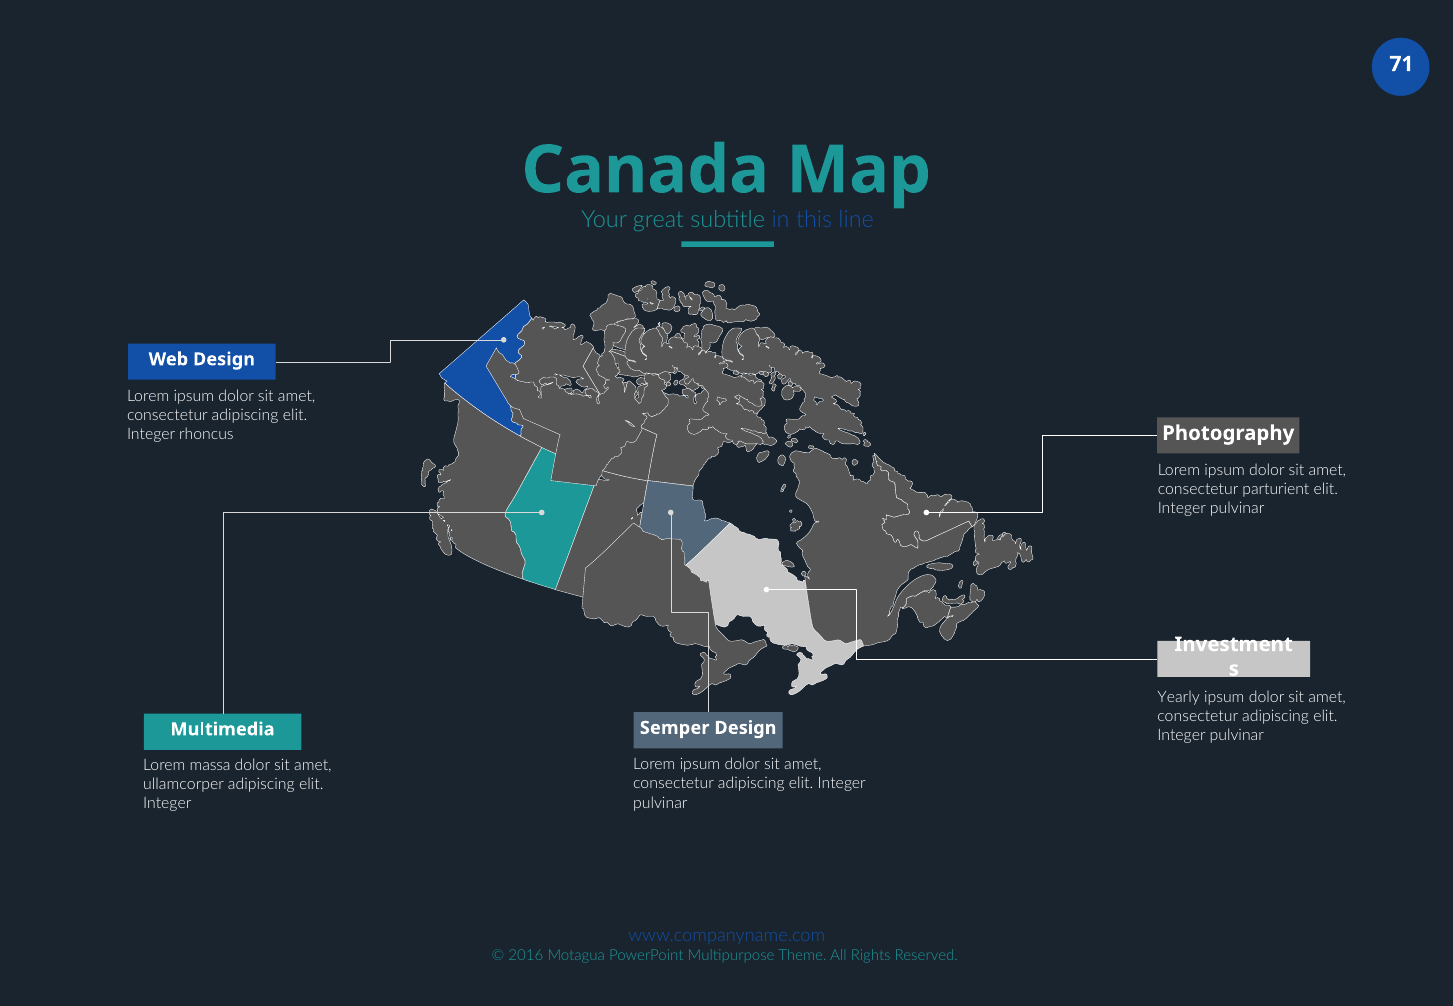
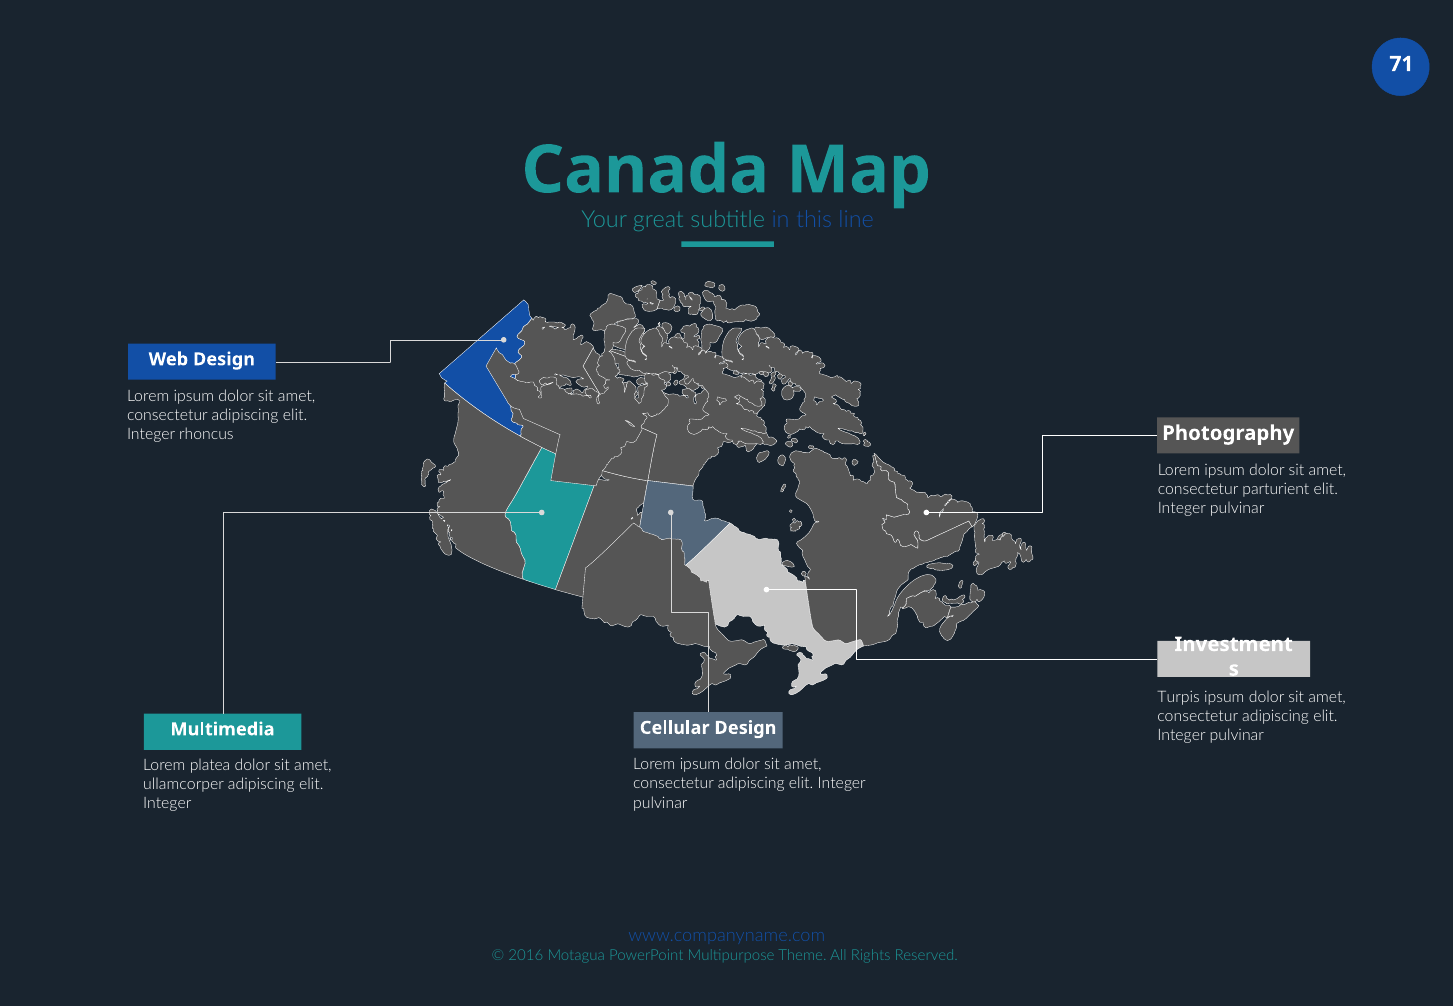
Yearly: Yearly -> Turpis
Semper: Semper -> Cellular
massa: massa -> platea
